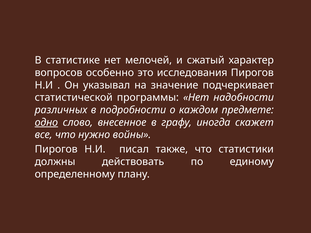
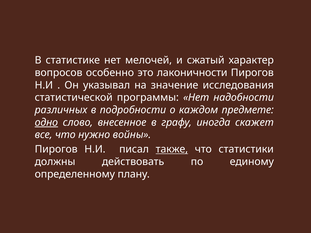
исследования: исследования -> лаконичности
подчеркивает: подчеркивает -> исследования
также underline: none -> present
